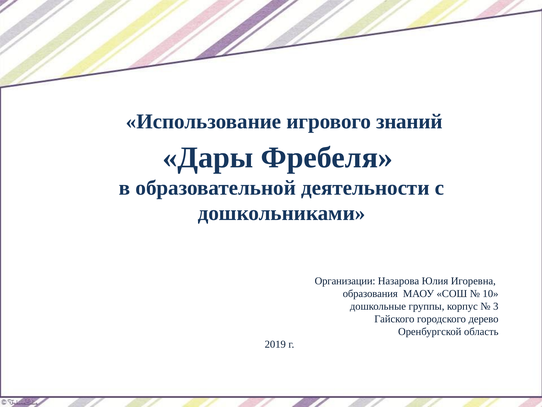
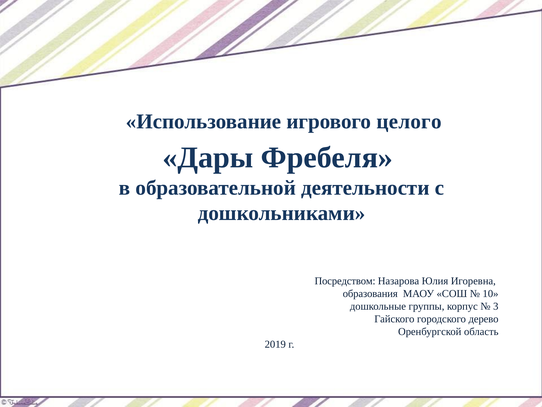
знаний: знаний -> целого
Организации: Организации -> Посредством
